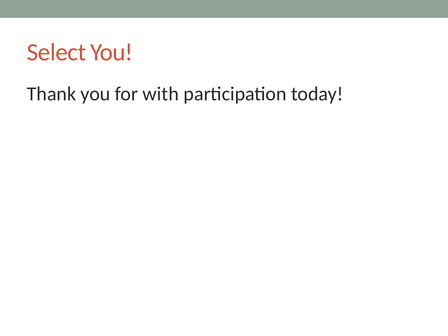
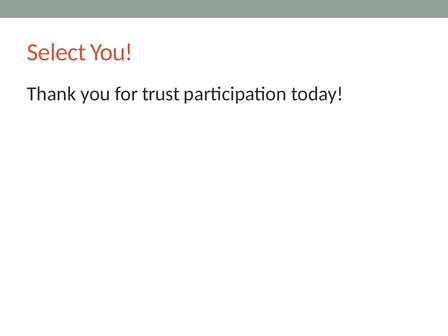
with: with -> trust
